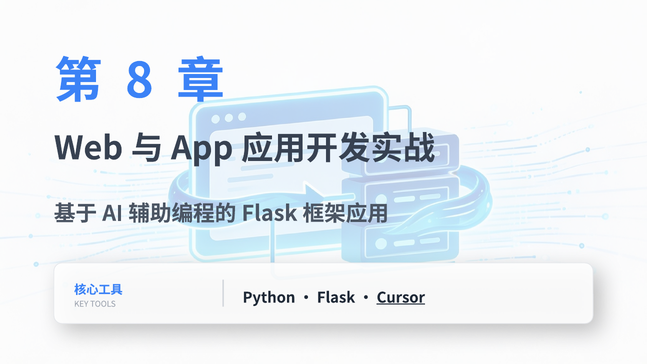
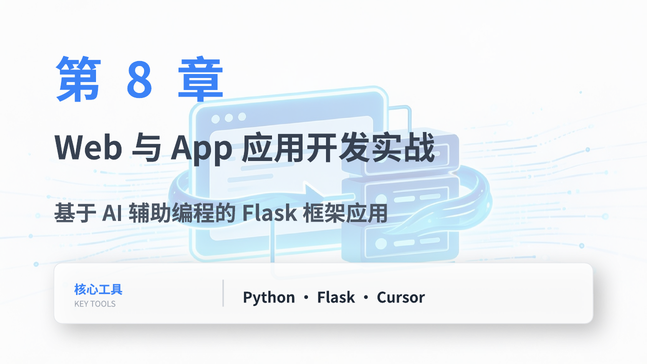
Cursor underline: present -> none
